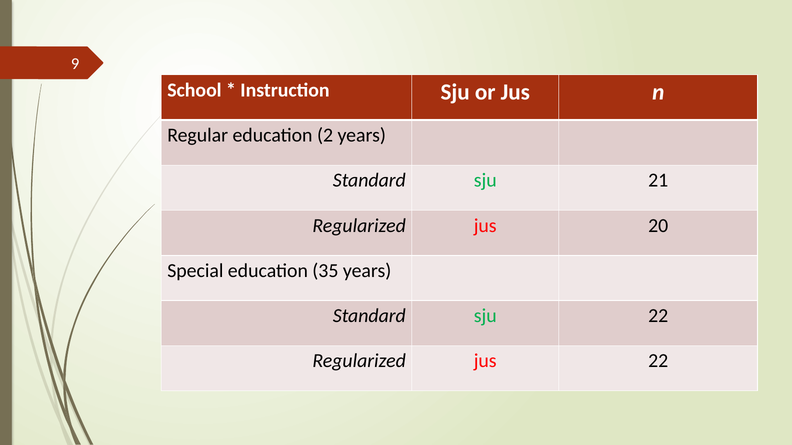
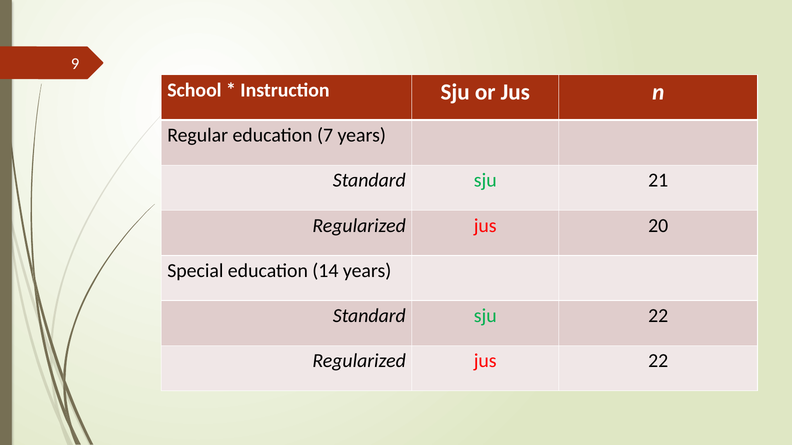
2: 2 -> 7
35: 35 -> 14
